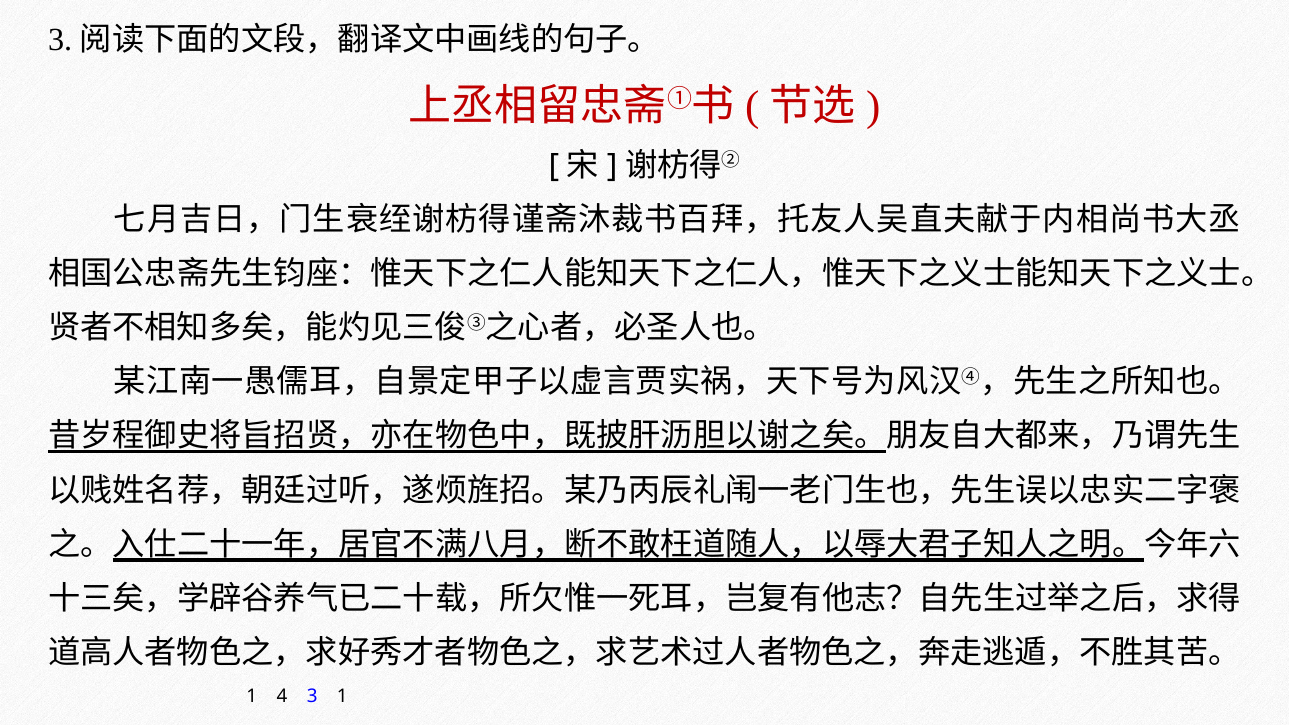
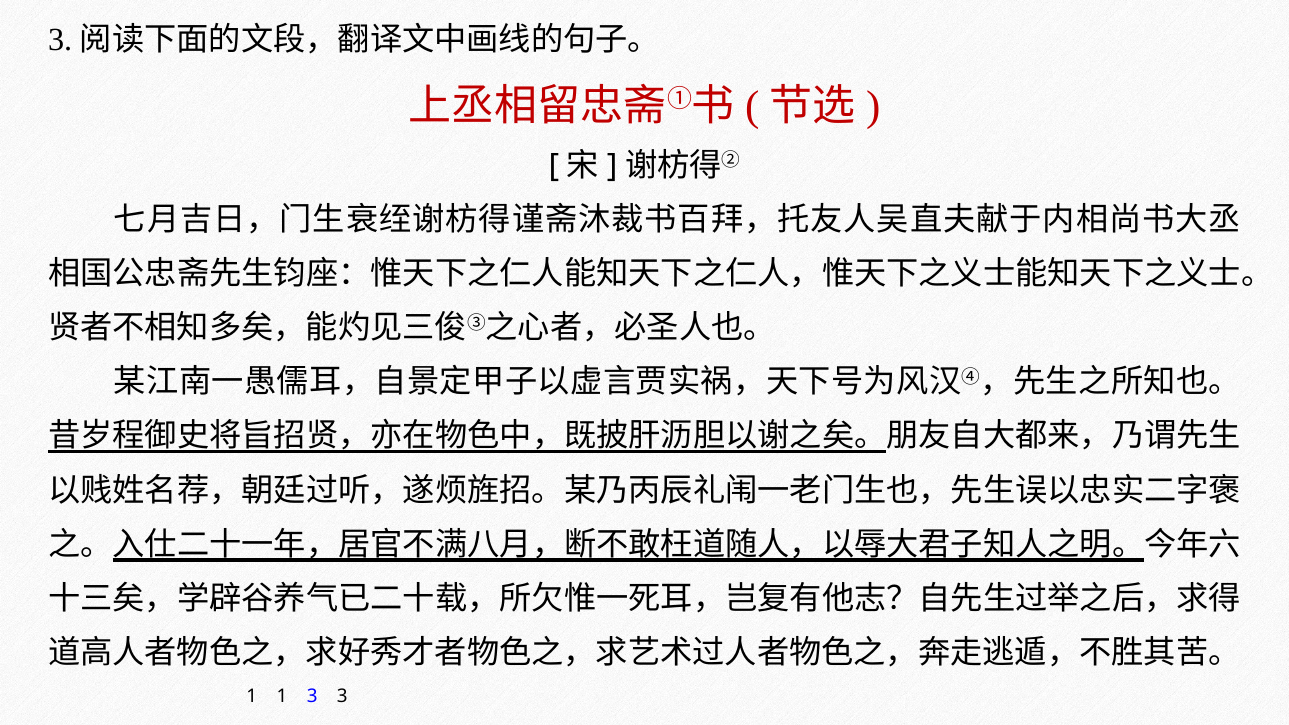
1 4: 4 -> 1
3 1: 1 -> 3
